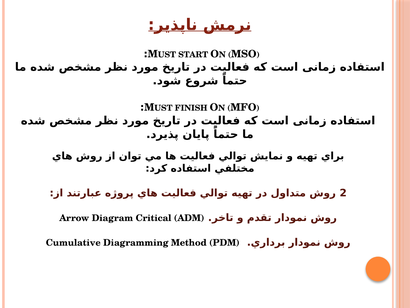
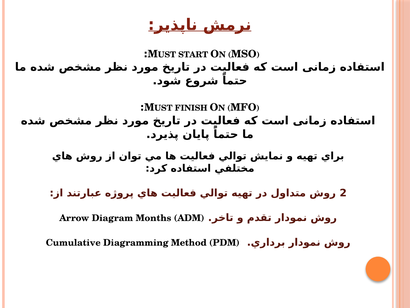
Critical: Critical -> Months
